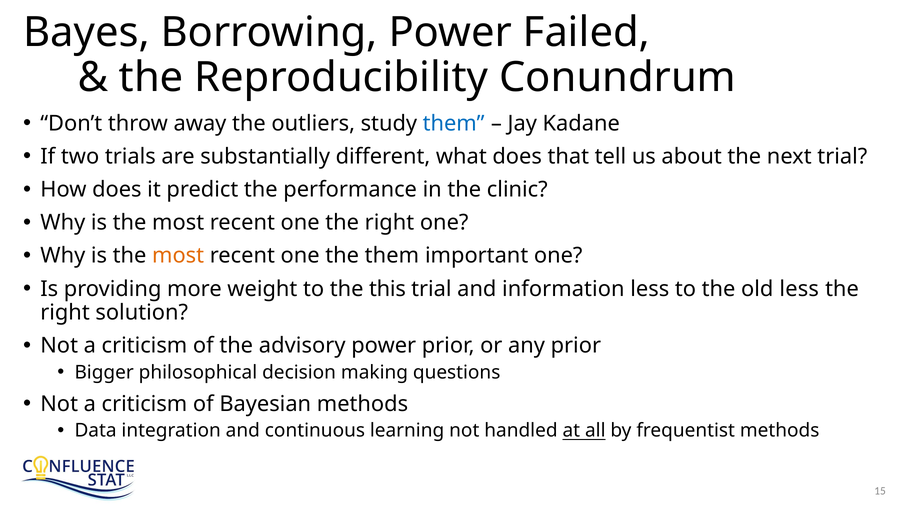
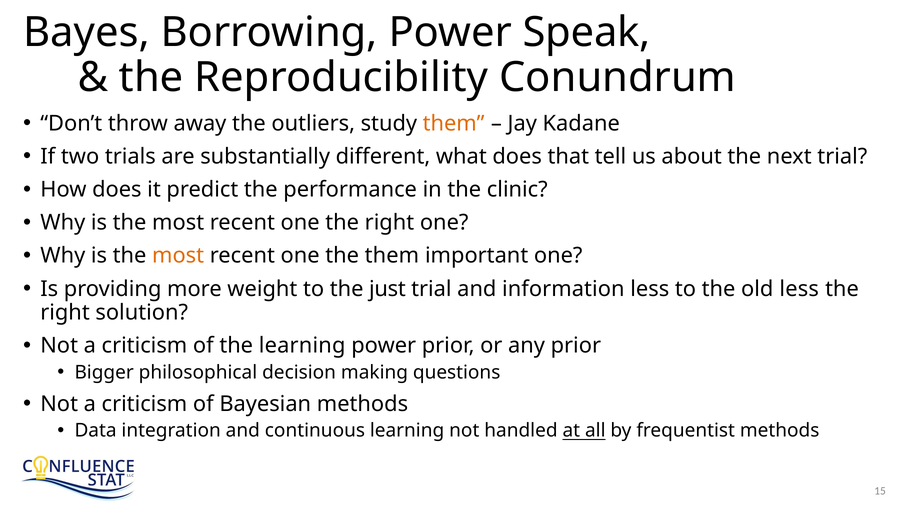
Failed: Failed -> Speak
them at (454, 123) colour: blue -> orange
this: this -> just
the advisory: advisory -> learning
